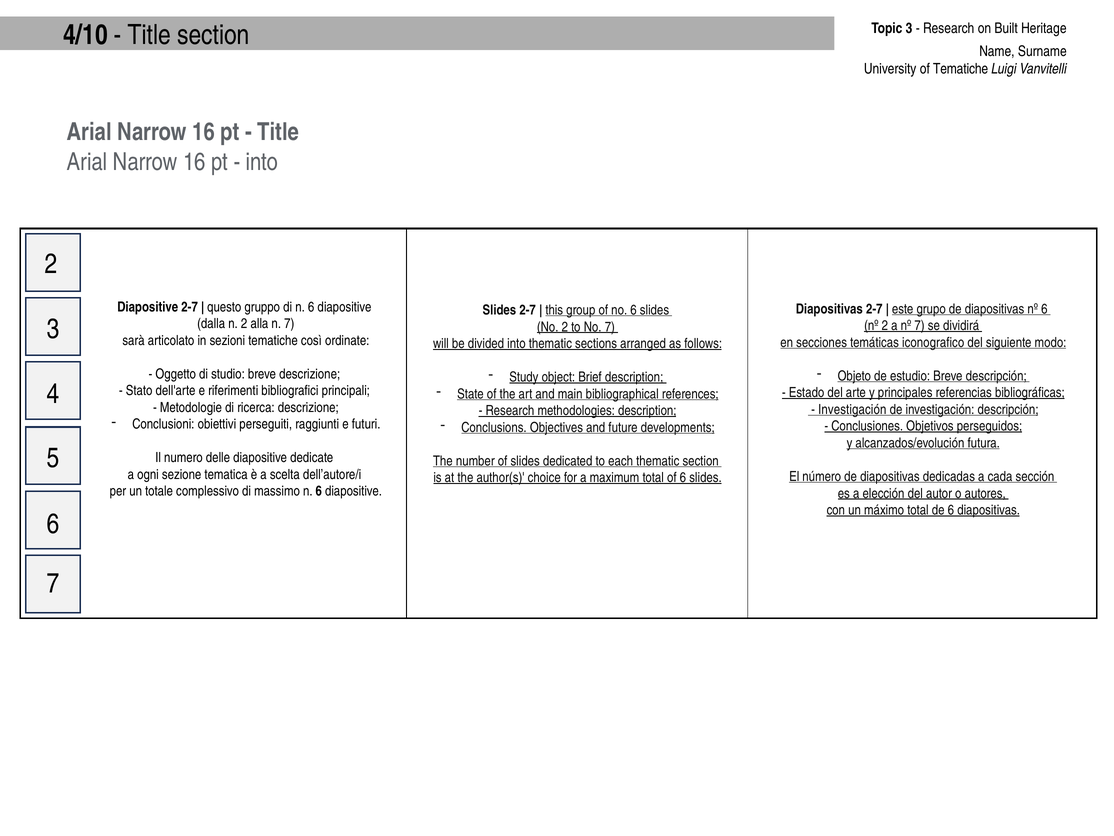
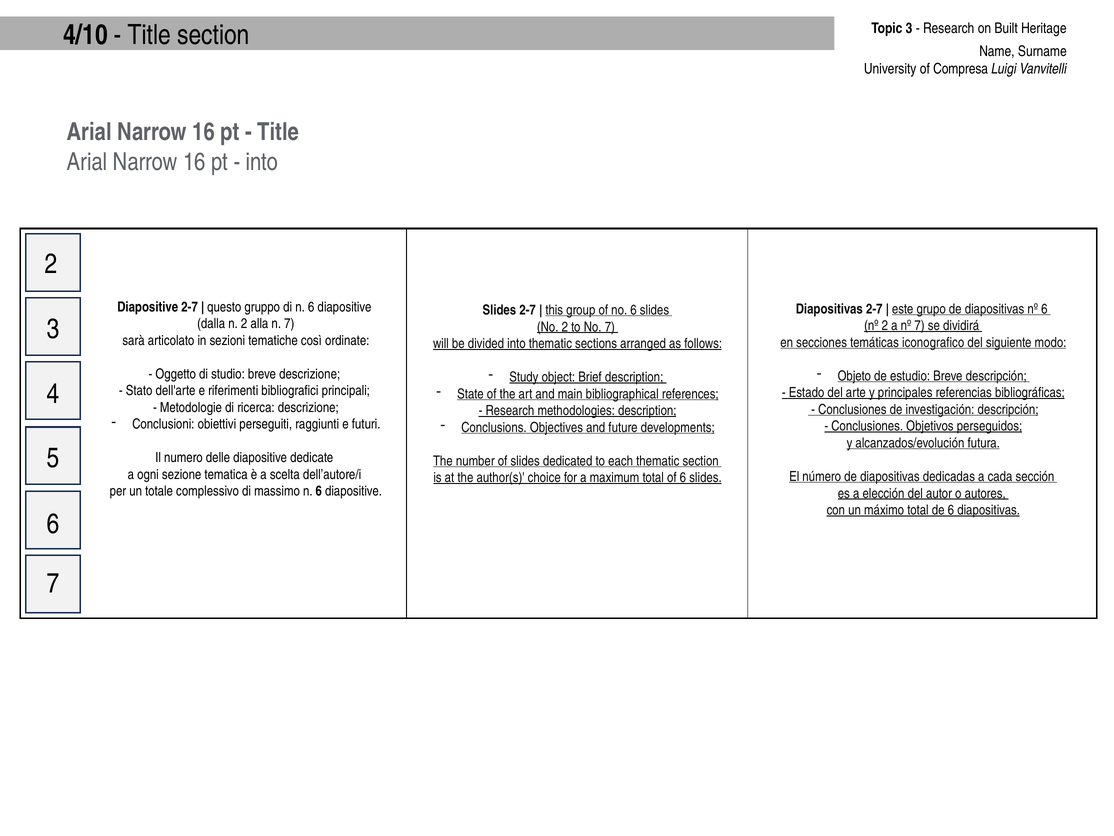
of Tematiche: Tematiche -> Compresa
Investigación at (852, 409): Investigación -> Conclusiones
